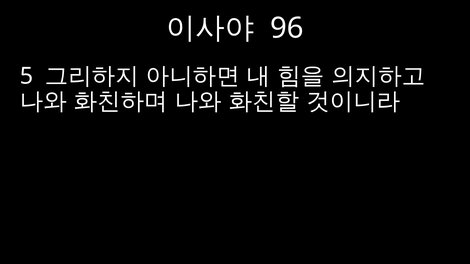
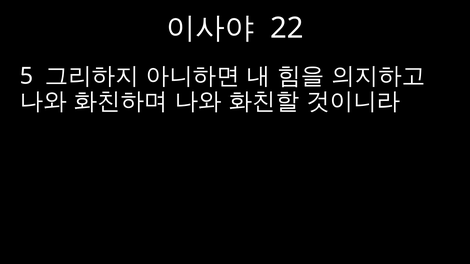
96: 96 -> 22
